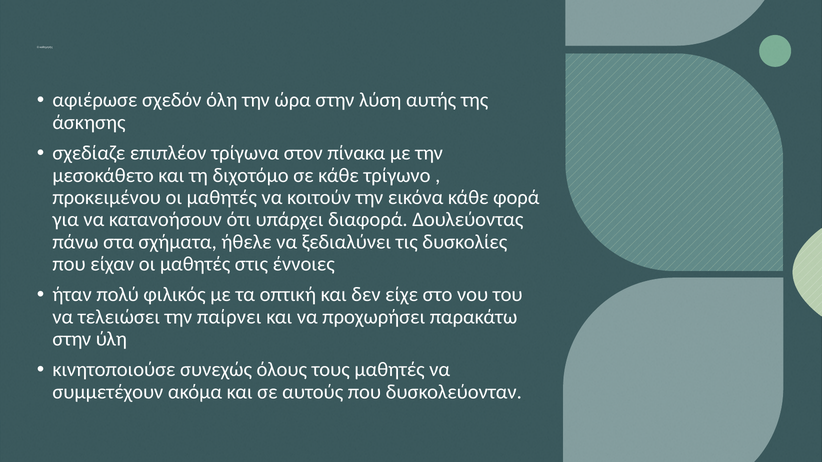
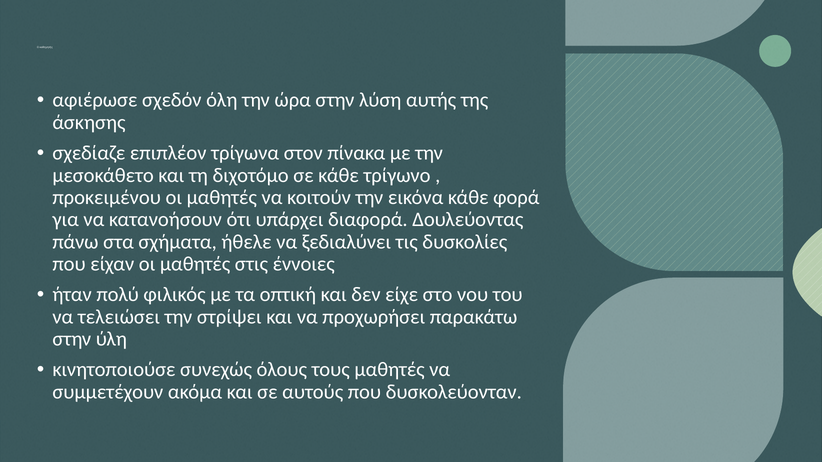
παίρνει: παίρνει -> στρίψει
